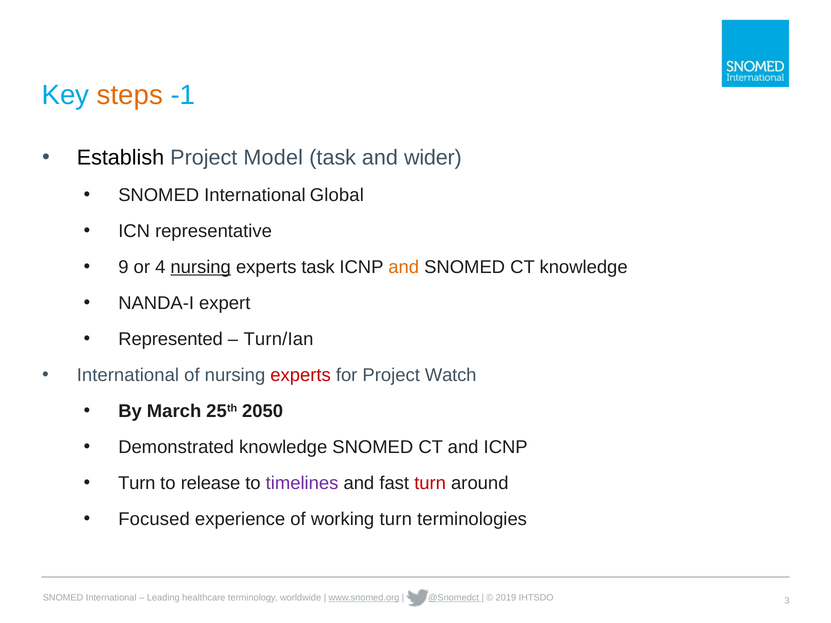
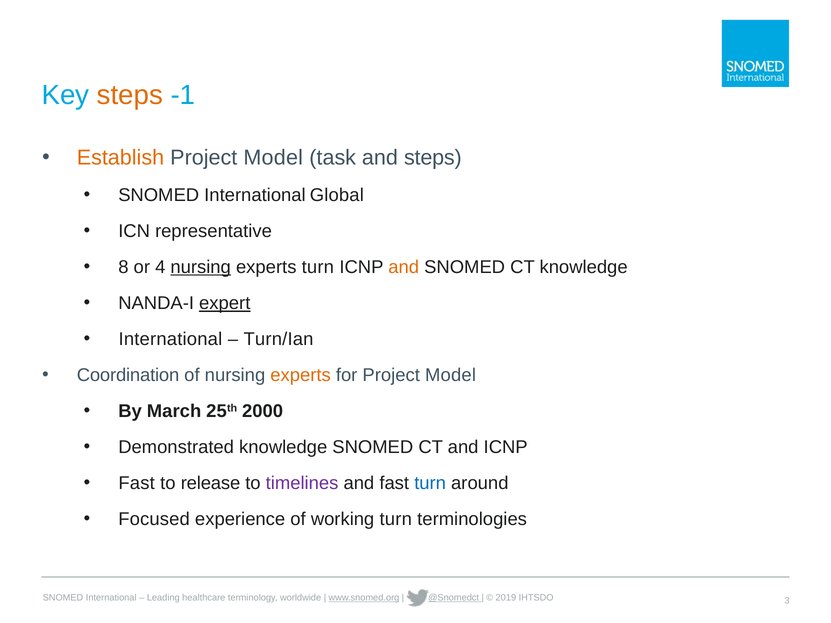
Establish colour: black -> orange
and wider: wider -> steps
9: 9 -> 8
experts task: task -> turn
expert underline: none -> present
Represented at (171, 339): Represented -> International
International at (128, 375): International -> Coordination
experts at (301, 375) colour: red -> orange
for Project Watch: Watch -> Model
2050: 2050 -> 2000
Turn at (137, 484): Turn -> Fast
turn at (430, 484) colour: red -> blue
